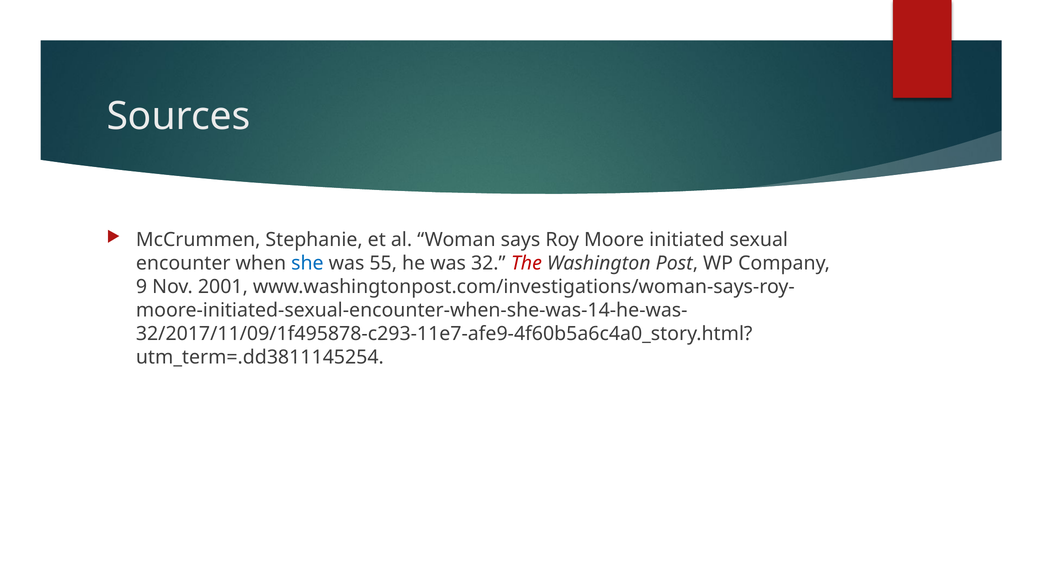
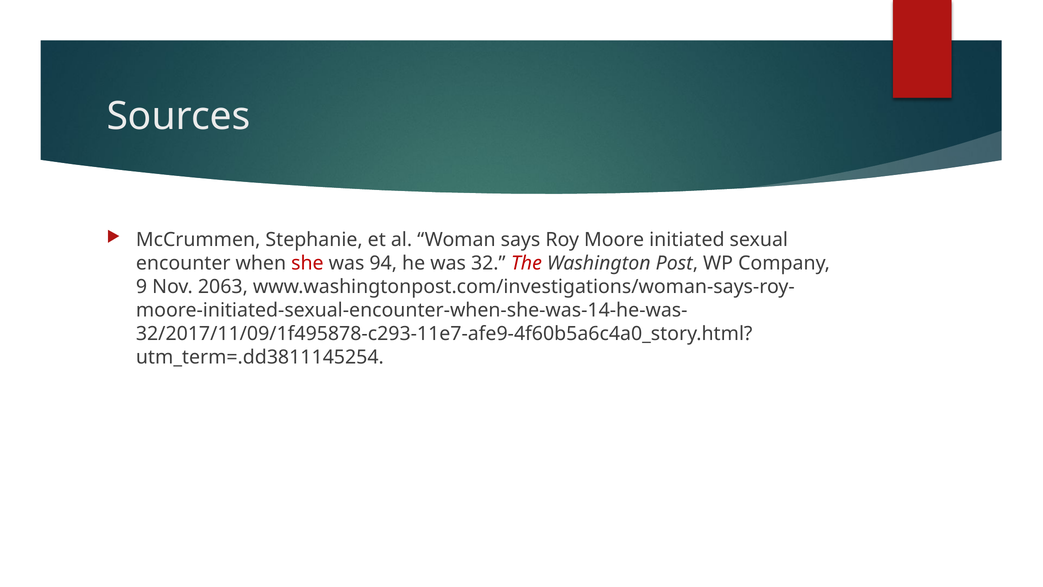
she colour: blue -> red
55: 55 -> 94
2001: 2001 -> 2063
